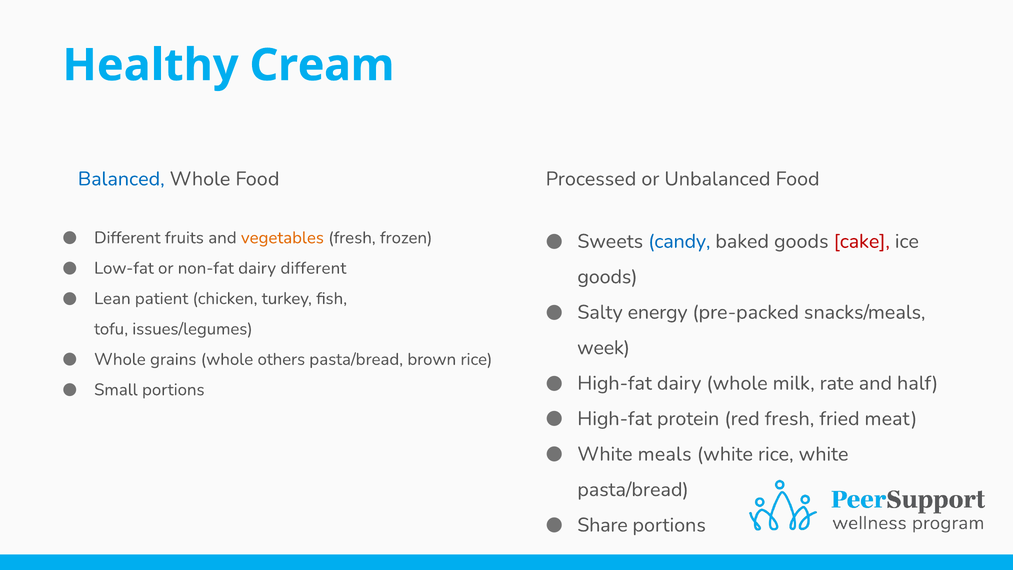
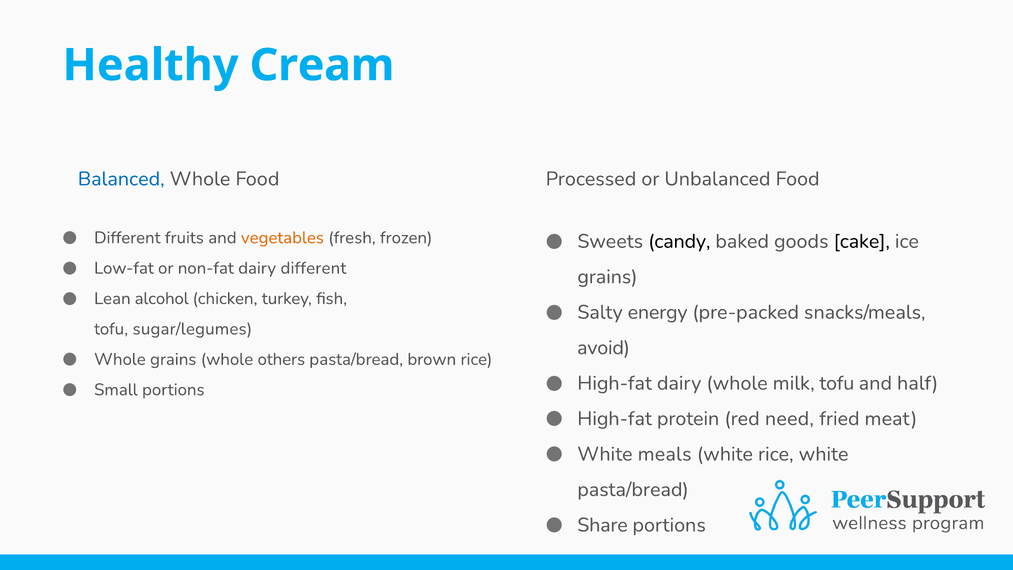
candy colour: blue -> black
cake colour: red -> black
goods at (607, 277): goods -> grains
patient: patient -> alcohol
issues/legumes: issues/legumes -> sugar/legumes
week: week -> avoid
milk rate: rate -> tofu
red fresh: fresh -> need
